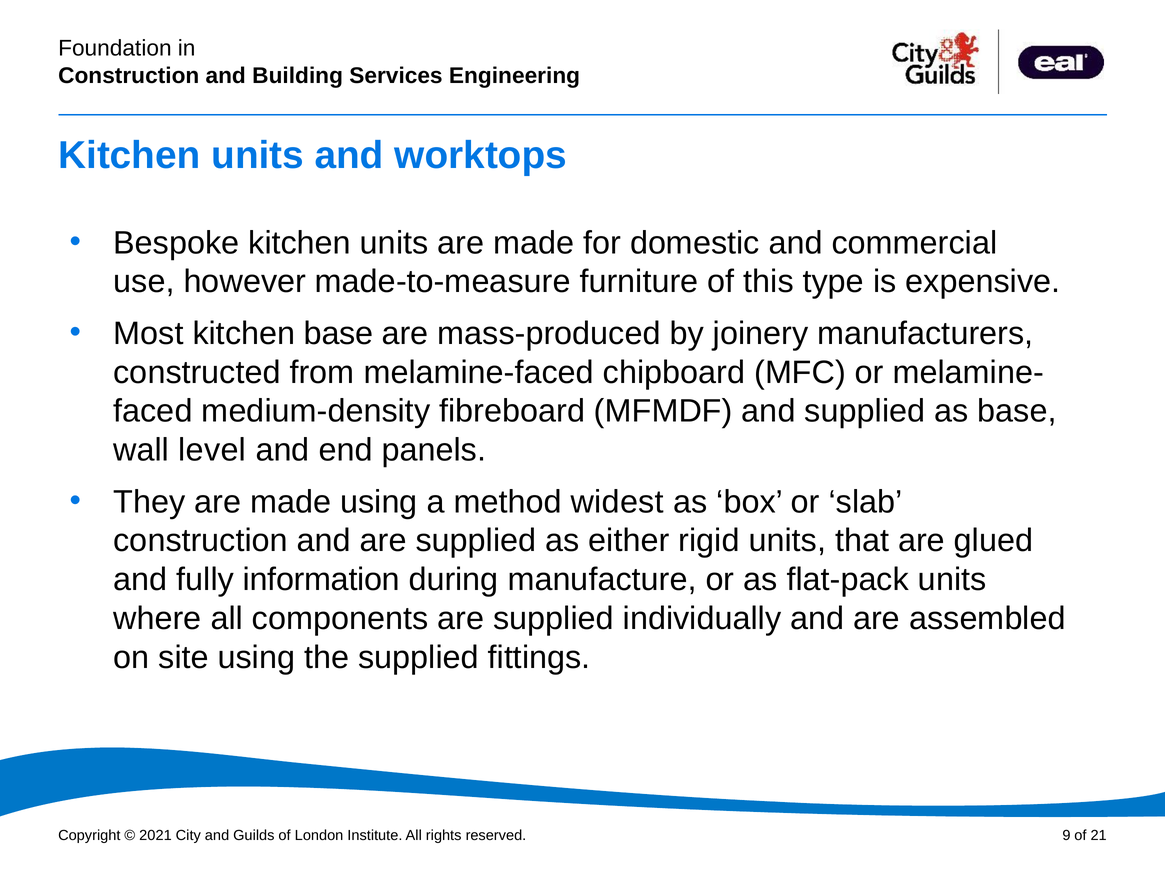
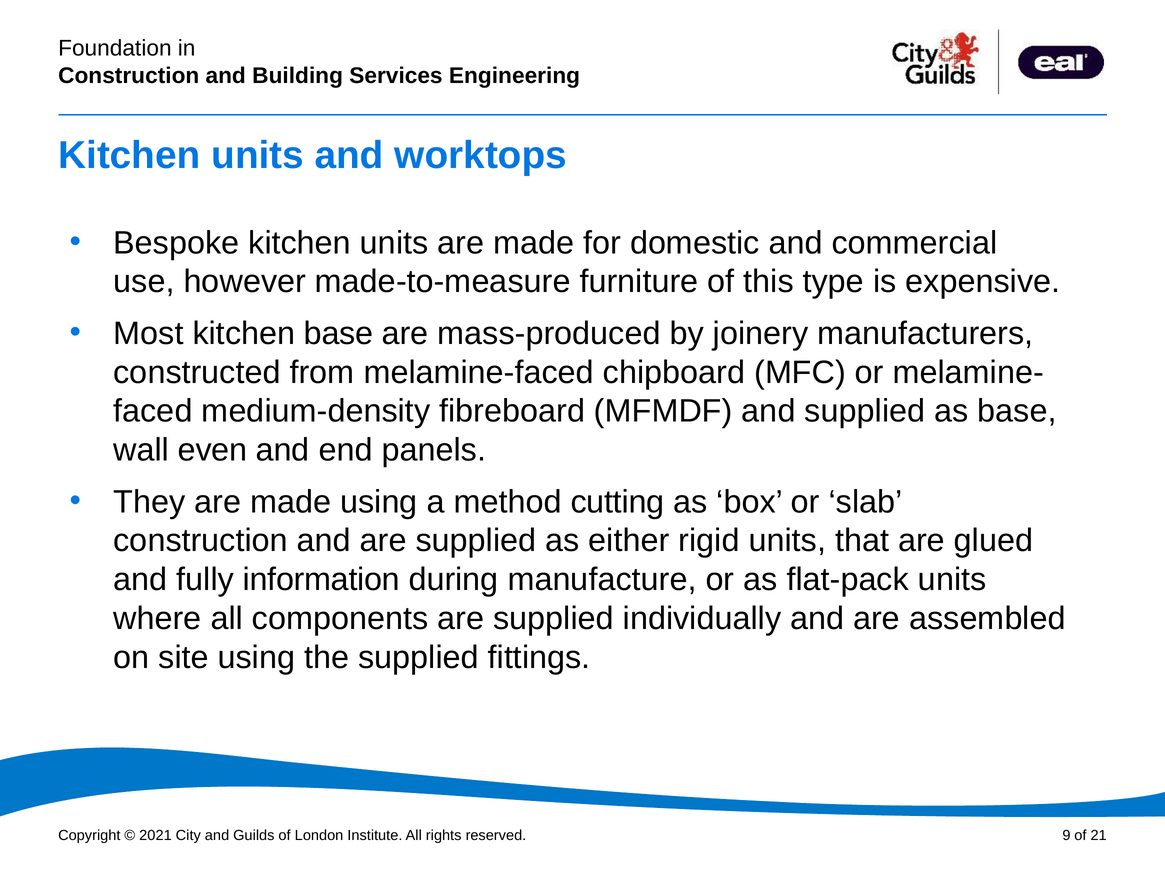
level: level -> even
widest: widest -> cutting
